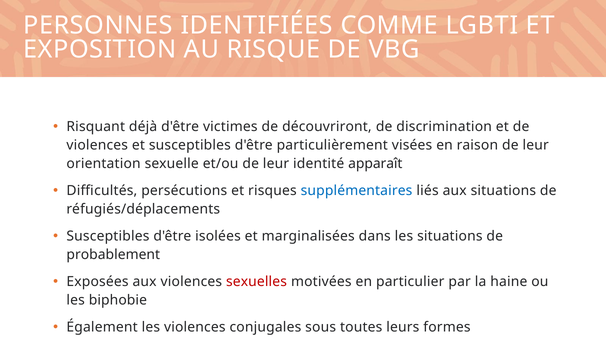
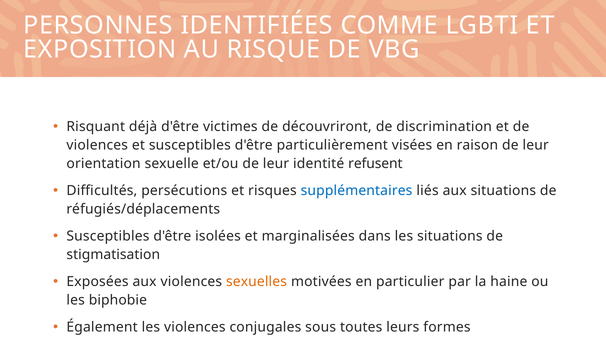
apparaît: apparaît -> refusent
probablement: probablement -> stigmatisation
sexuelles colour: red -> orange
